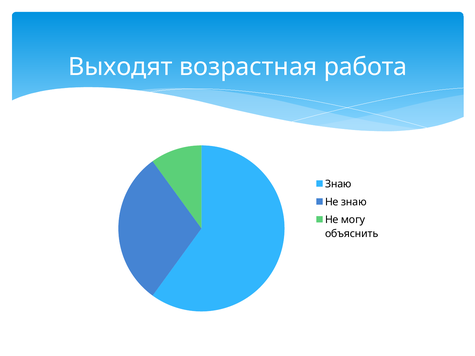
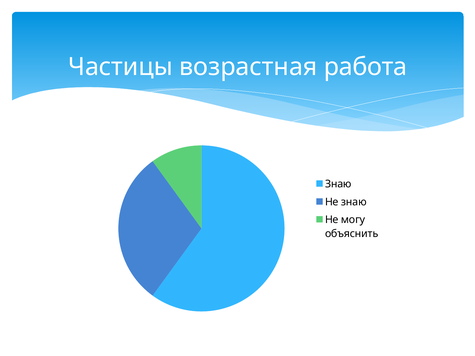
Выходят: Выходят -> Частицы
